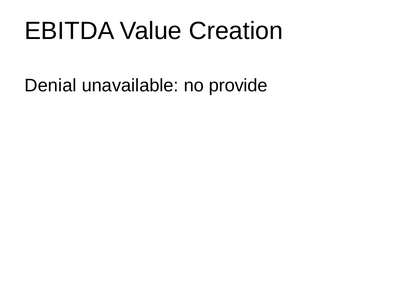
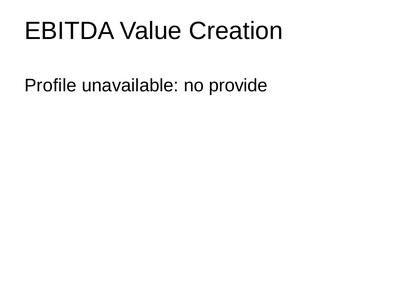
Denial: Denial -> Profile
